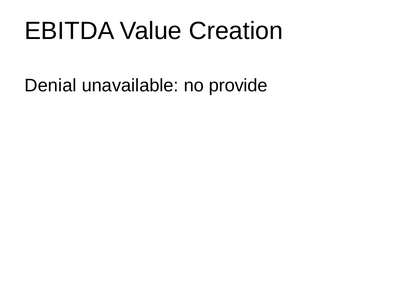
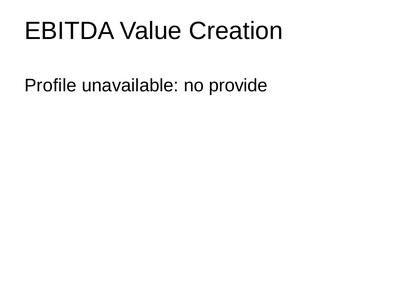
Denial: Denial -> Profile
